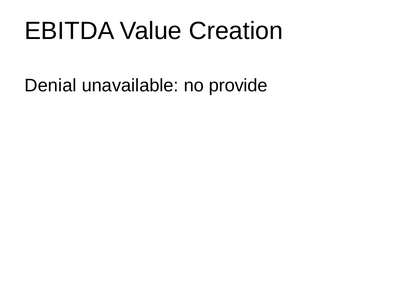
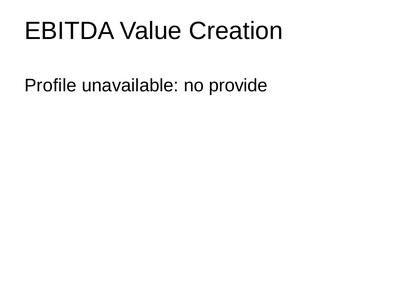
Denial: Denial -> Profile
